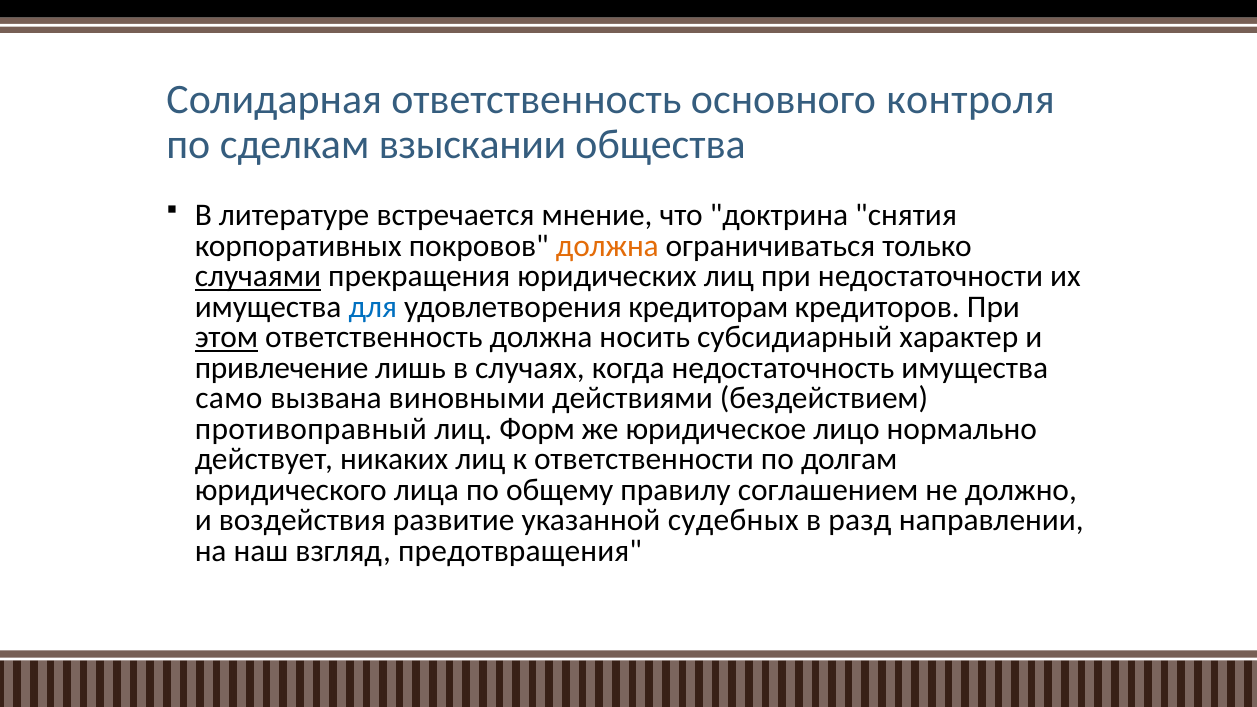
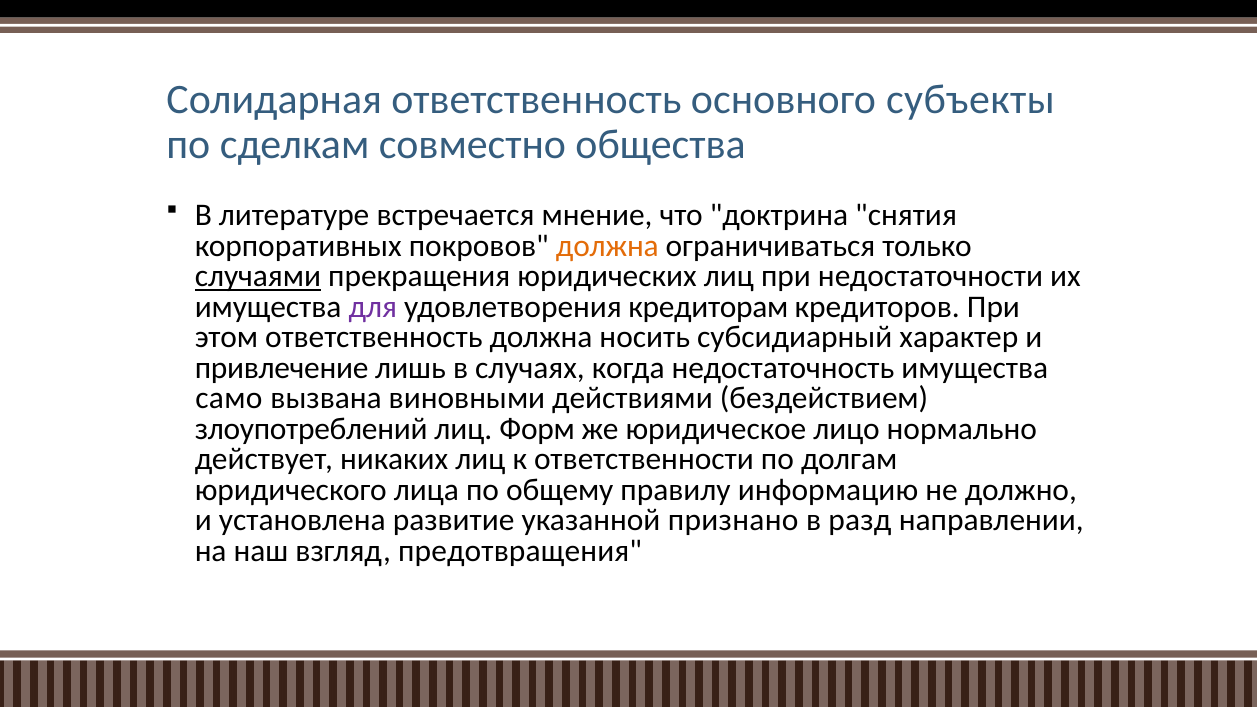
контроля: контроля -> субъекты
взыскании: взыскании -> совместно
для colour: blue -> purple
этом underline: present -> none
противоправный: противоправный -> злоупотреблений
соглашением: соглашением -> информацию
воздействия: воздействия -> установлена
судебных: судебных -> признано
